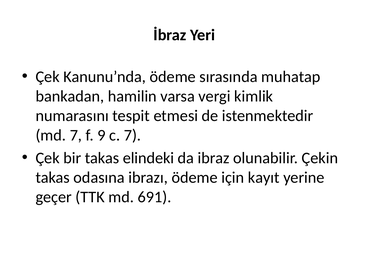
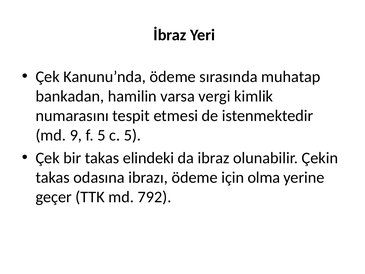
md 7: 7 -> 9
f 9: 9 -> 5
c 7: 7 -> 5
kayıt: kayıt -> olma
691: 691 -> 792
